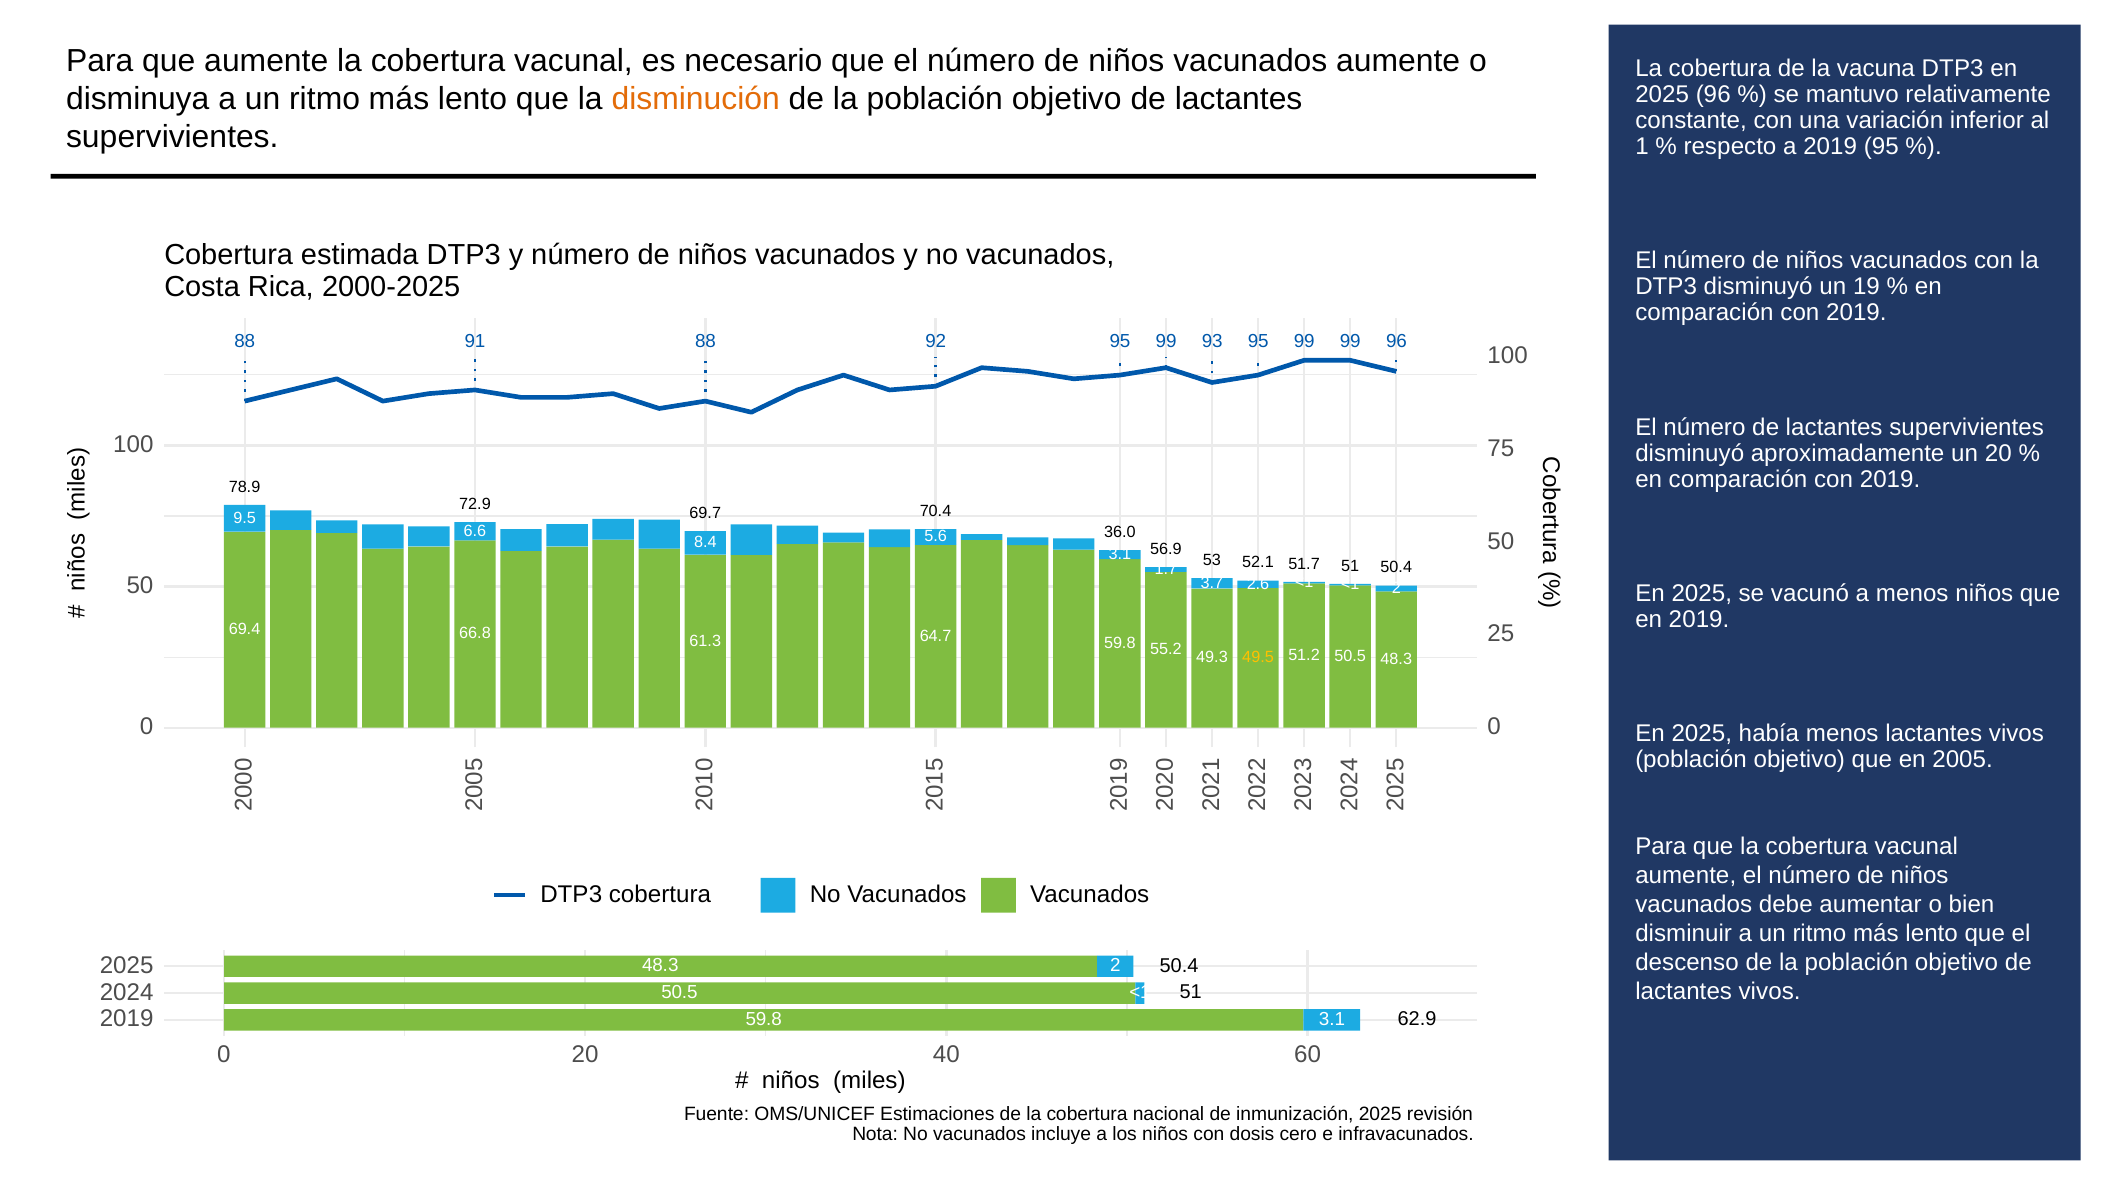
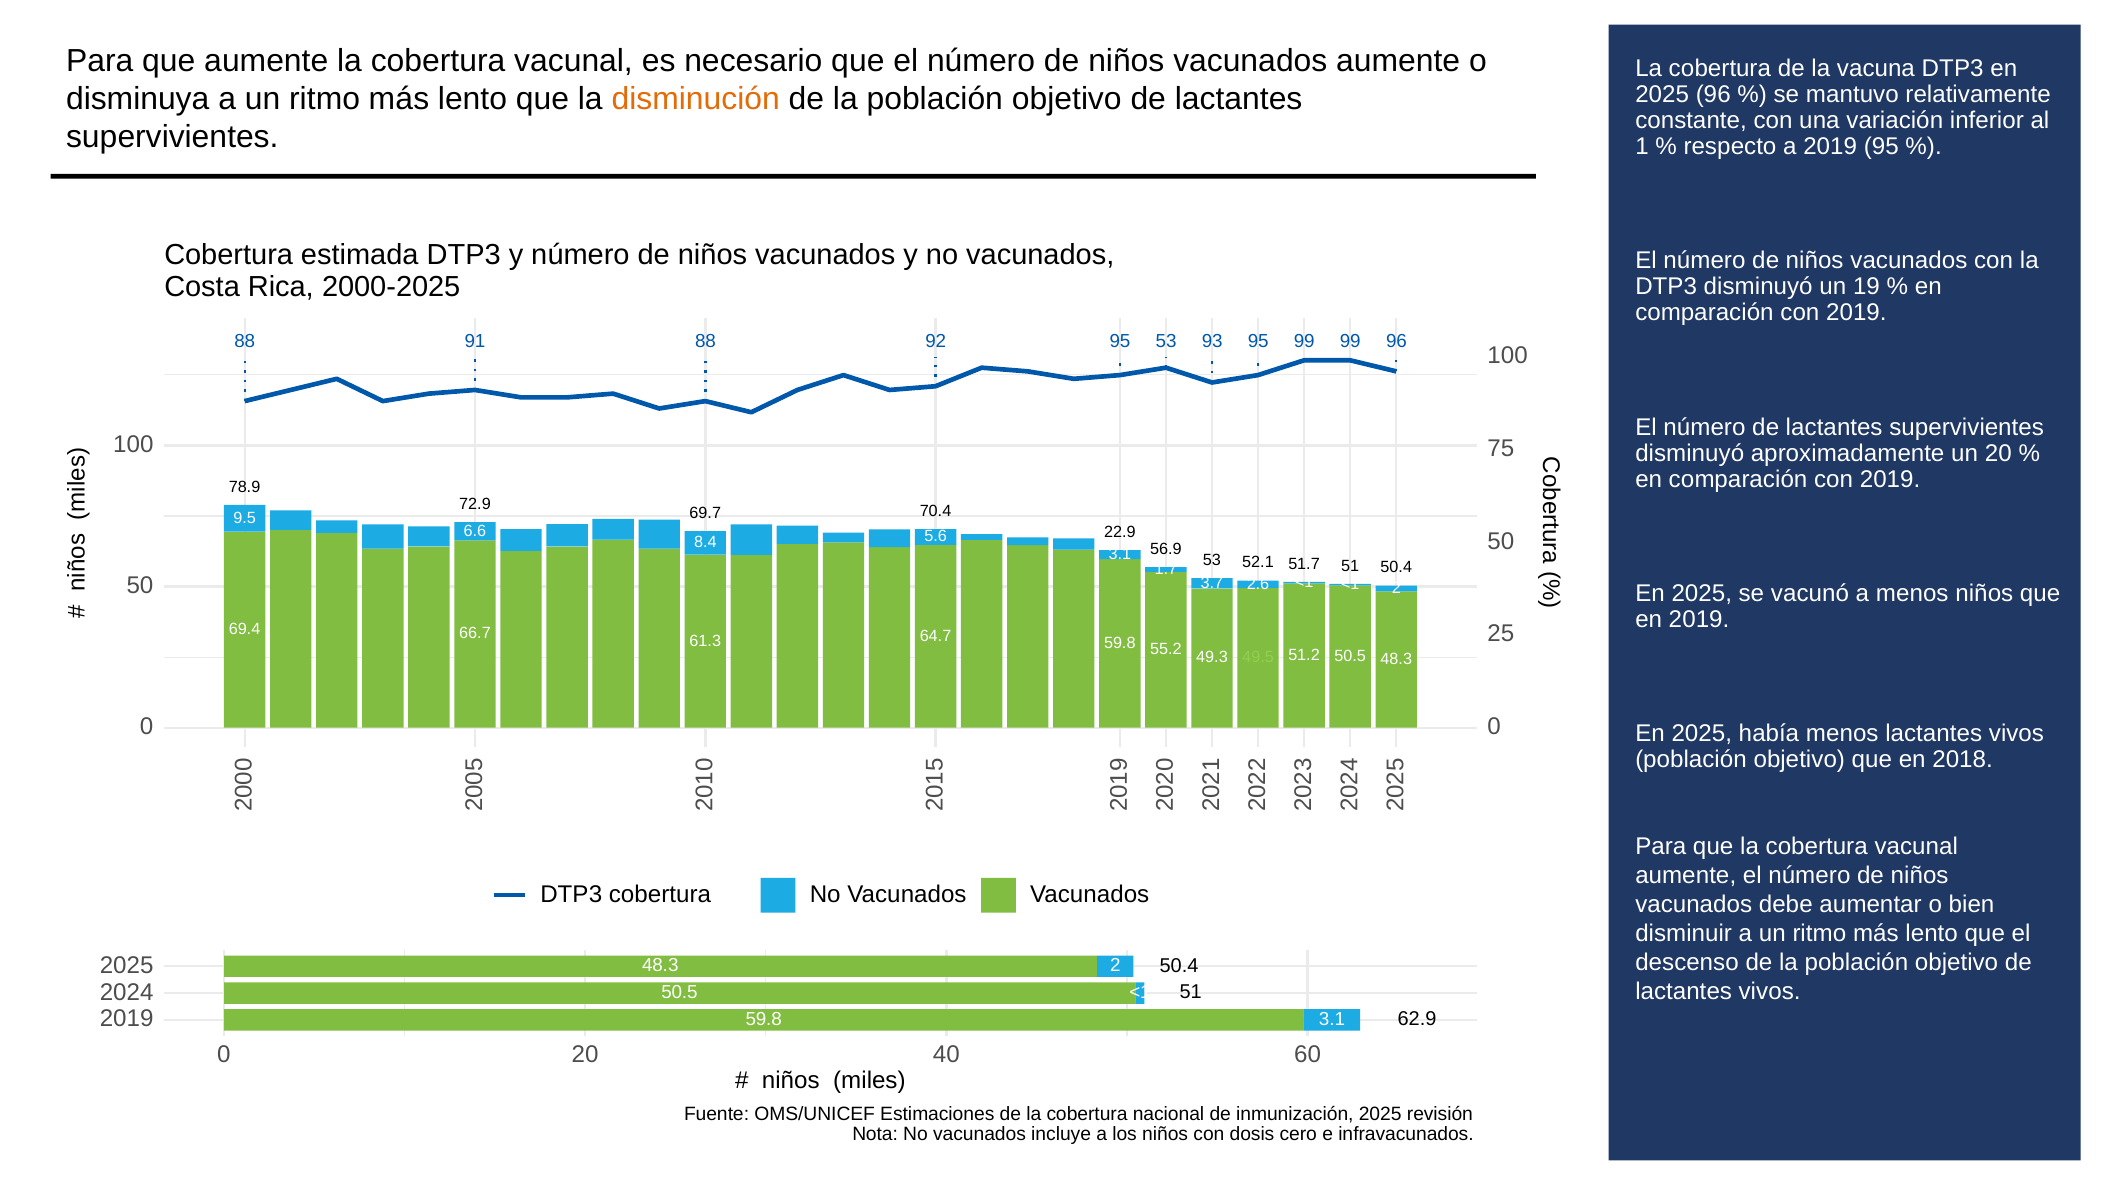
92 95 99: 99 -> 53
36.0: 36.0 -> 22.9
66.8: 66.8 -> 66.7
49.5 colour: yellow -> light green
2005: 2005 -> 2018
